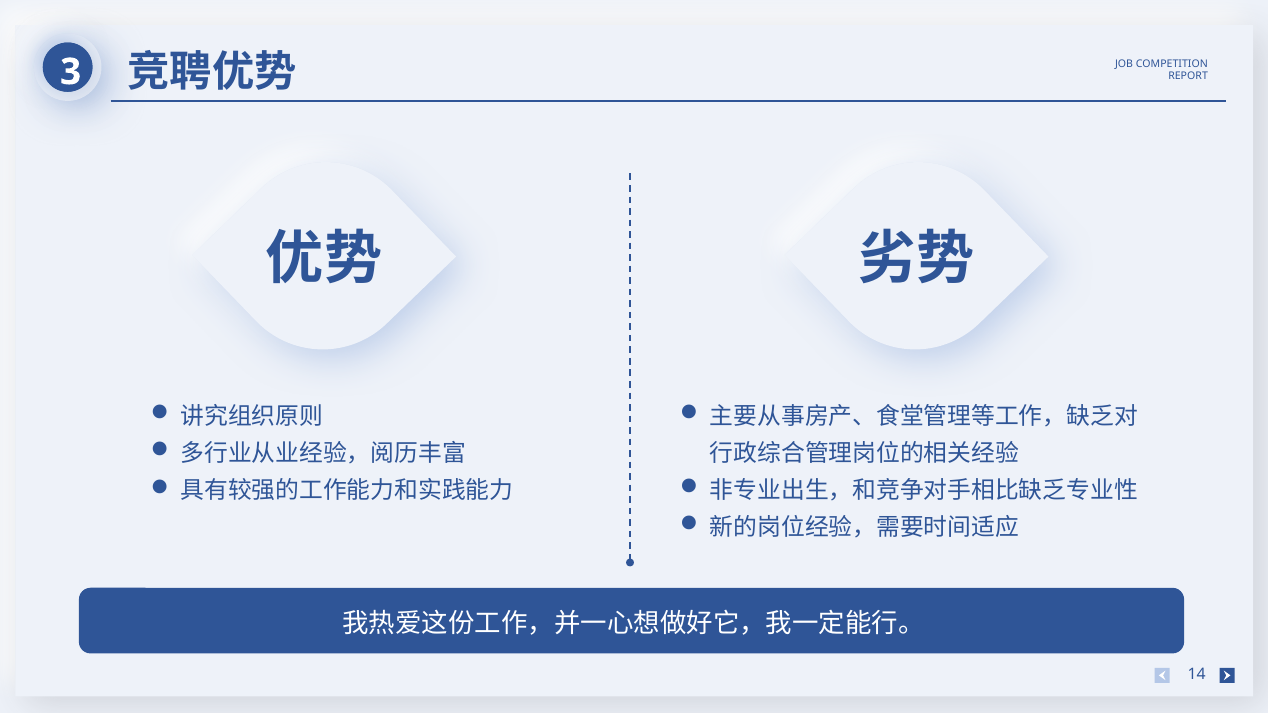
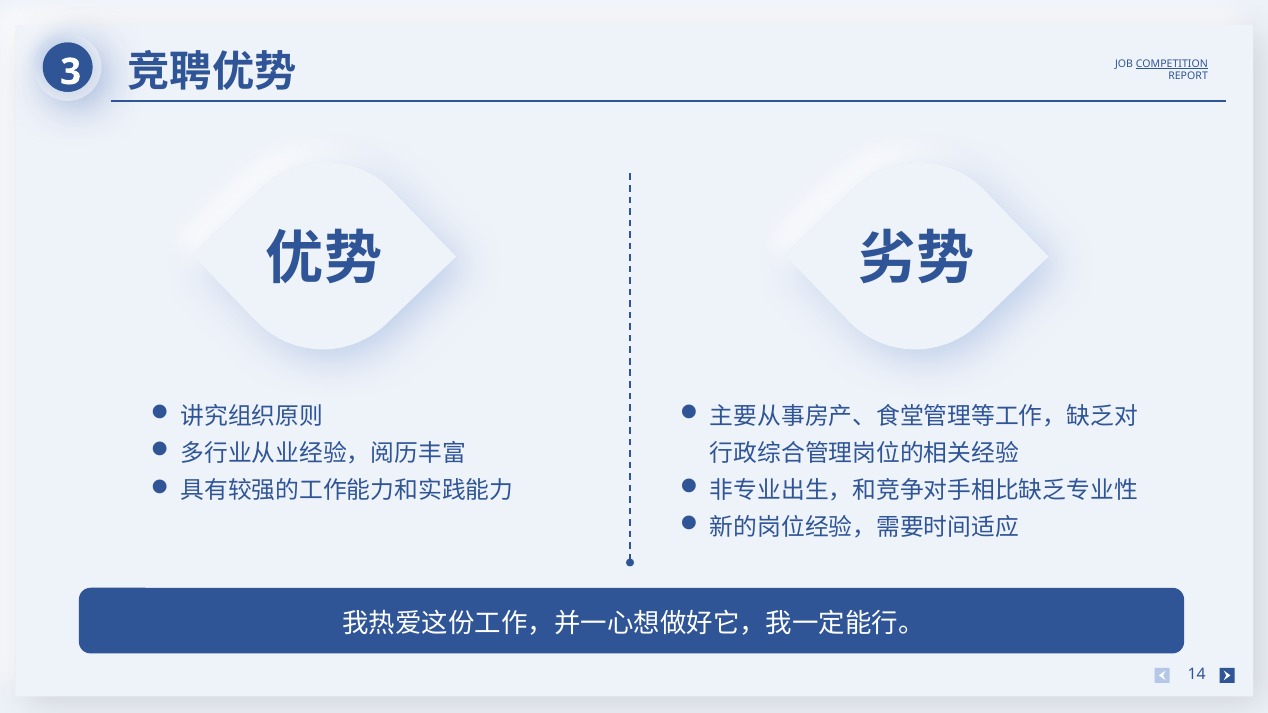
COMPETITION underline: none -> present
